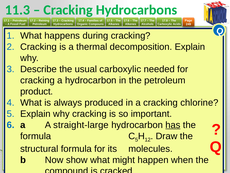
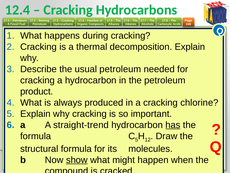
11.3: 11.3 -> 12.4
usual carboxylic: carboxylic -> petroleum
straight-large: straight-large -> straight-trend
show underline: none -> present
